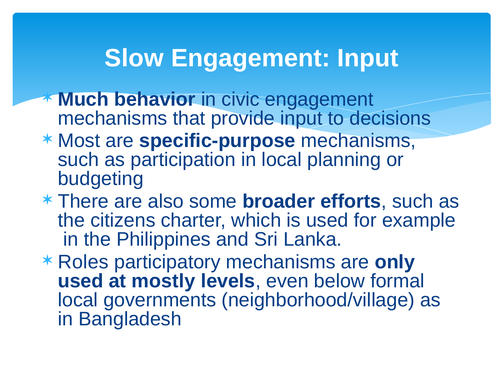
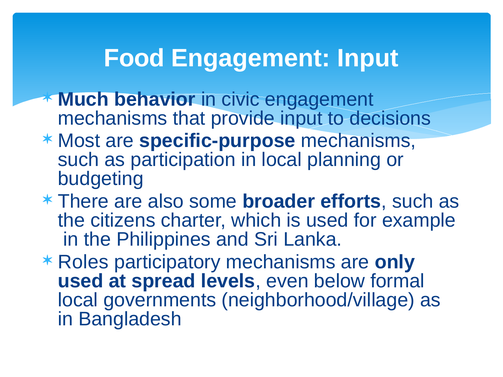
Slow: Slow -> Food
mostly: mostly -> spread
